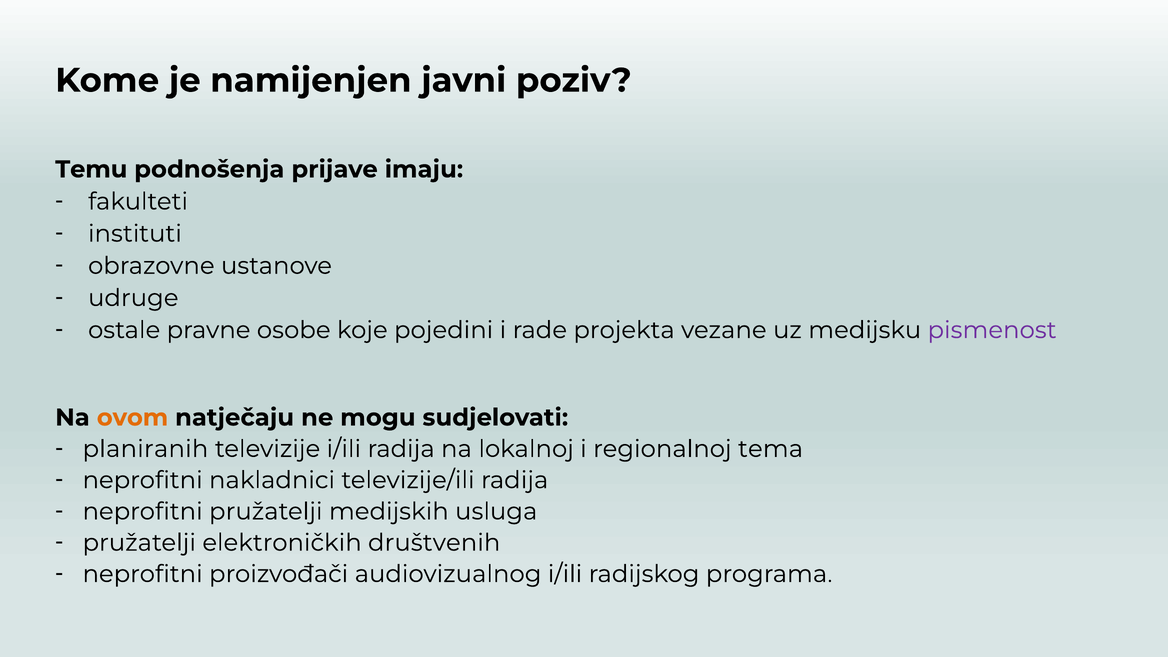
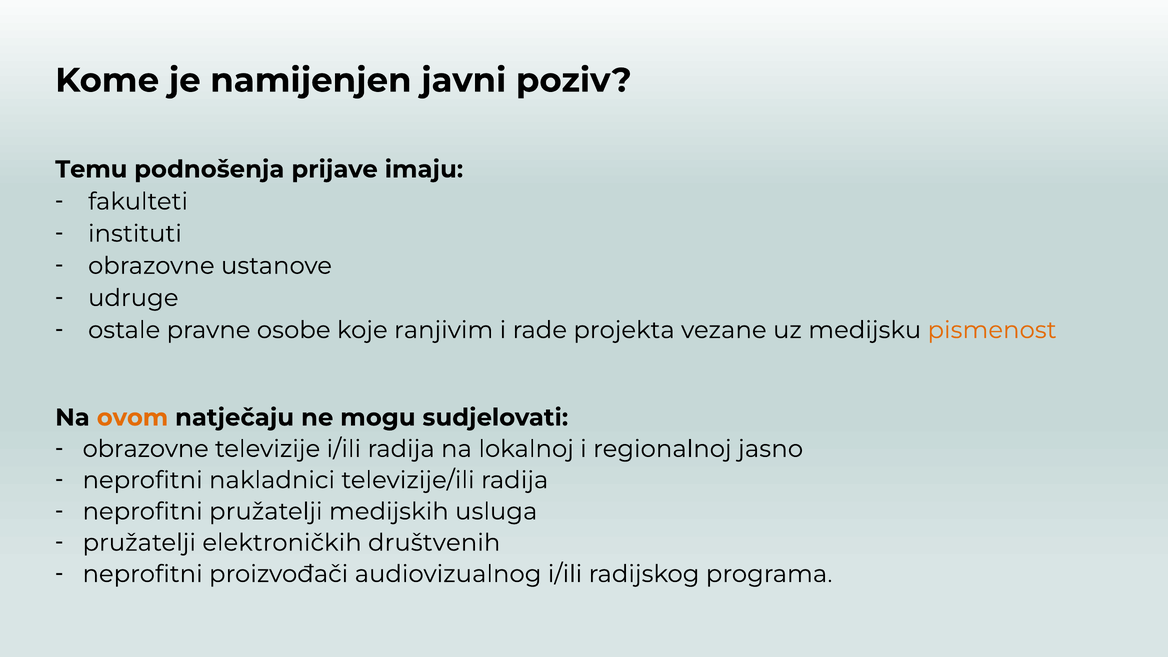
pojedini: pojedini -> ranjivim
pismenost colour: purple -> orange
planiranih at (145, 449): planiranih -> obrazovne
tema: tema -> jasno
